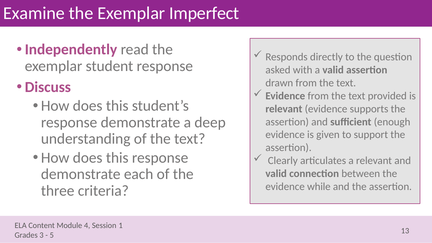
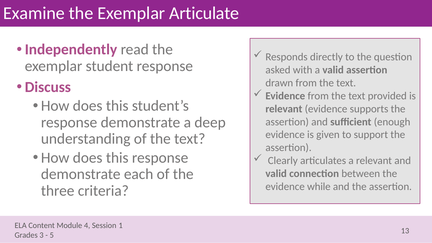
Imperfect: Imperfect -> Articulate
